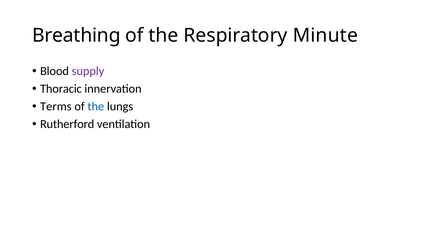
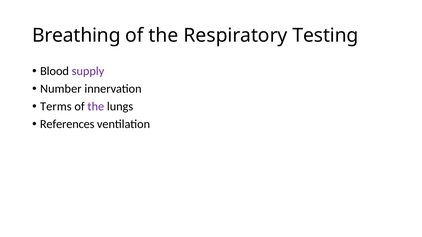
Minute: Minute -> Testing
Thoracic: Thoracic -> Number
the at (96, 107) colour: blue -> purple
Rutherford: Rutherford -> References
